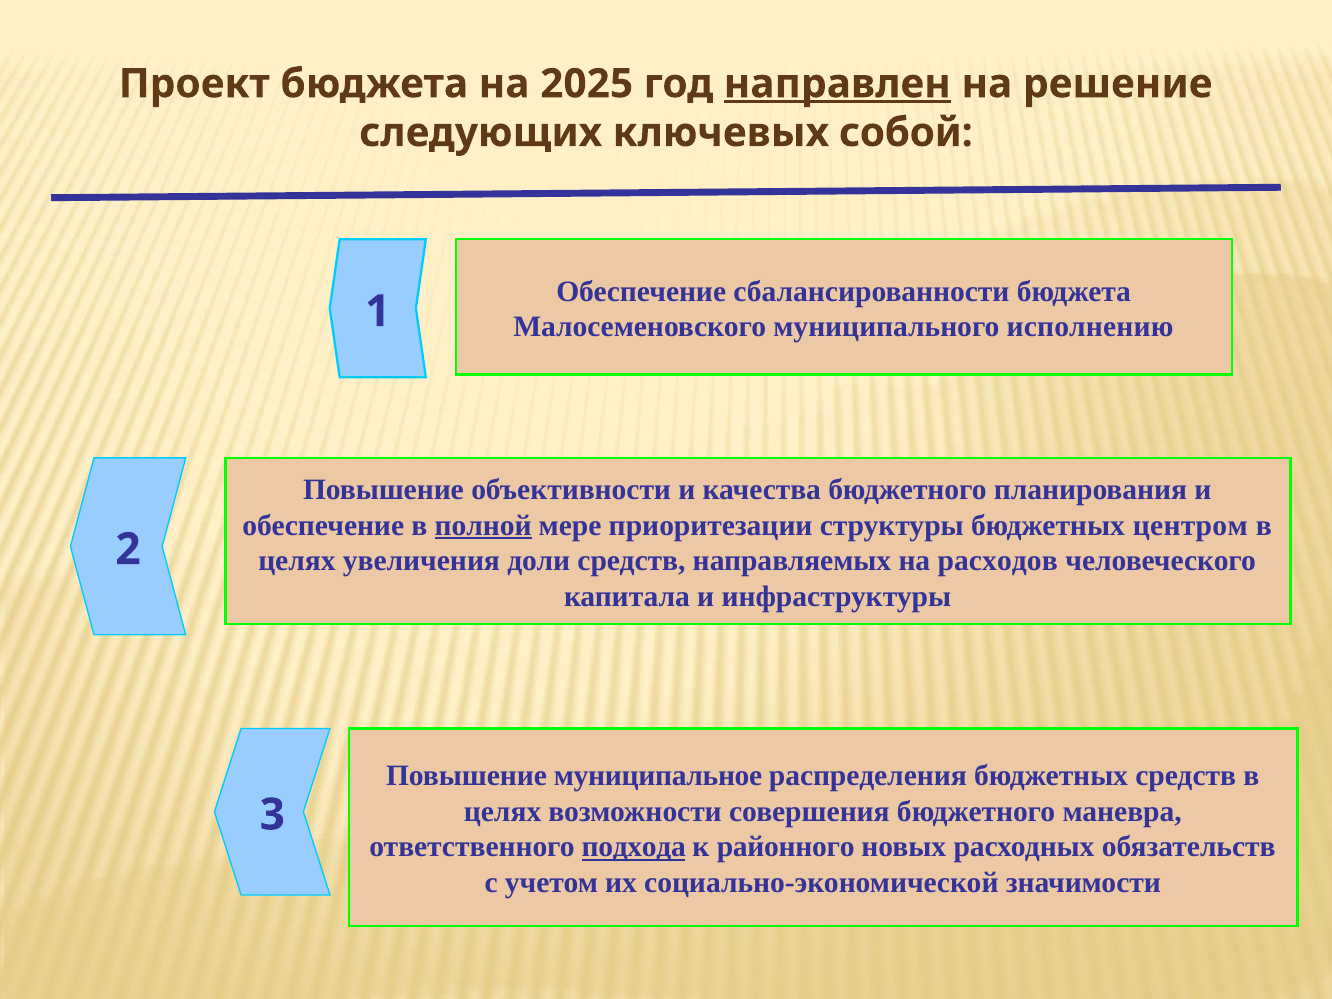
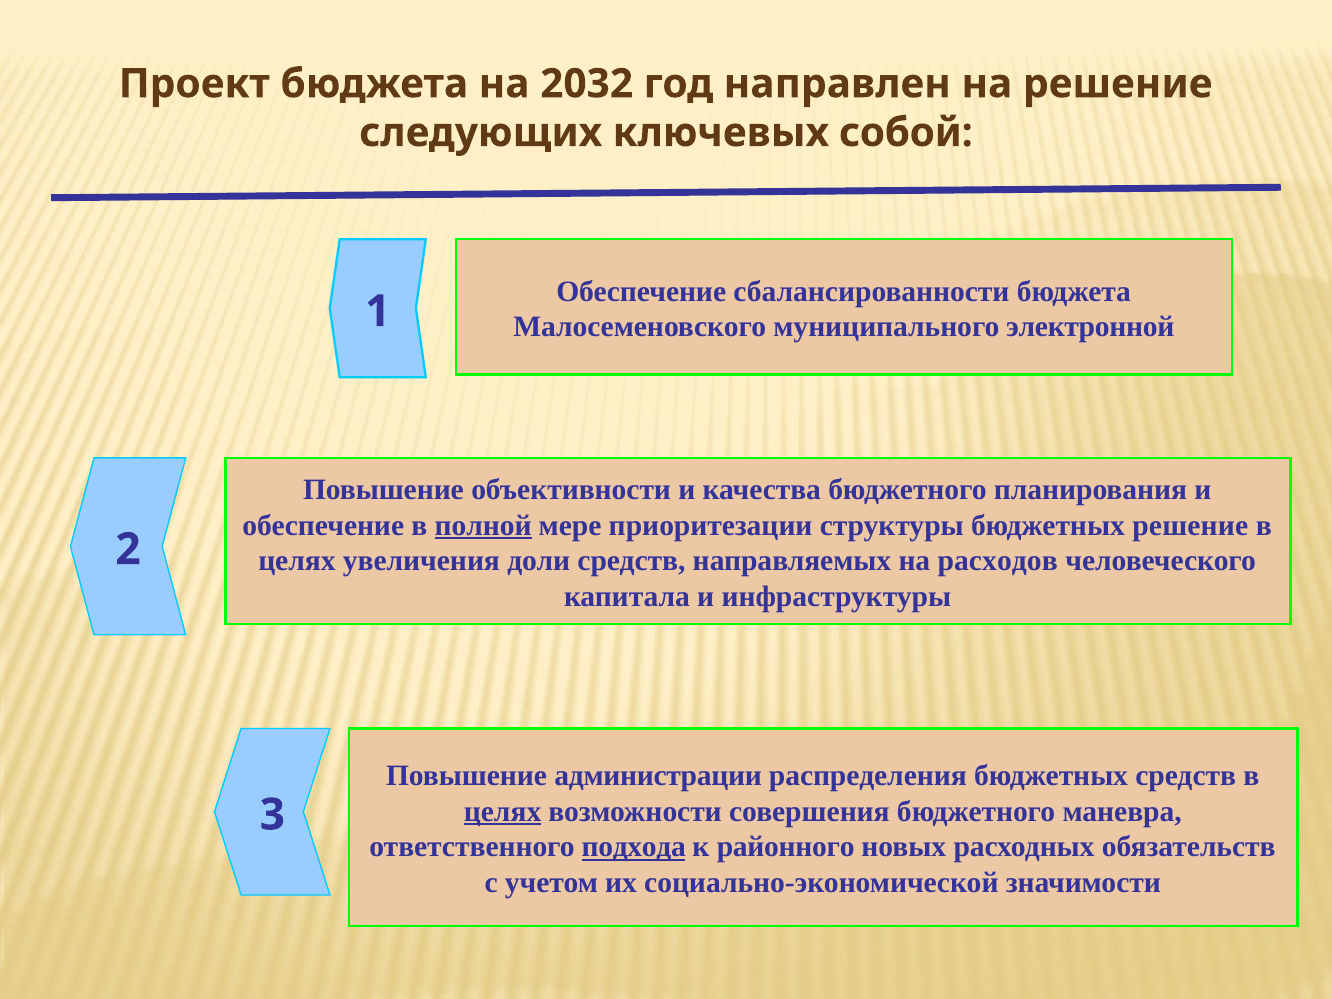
2025: 2025 -> 2032
направлен underline: present -> none
исполнению: исполнению -> электронной
бюджетных центром: центром -> решение
муниципальное: муниципальное -> администрации
целях at (503, 812) underline: none -> present
